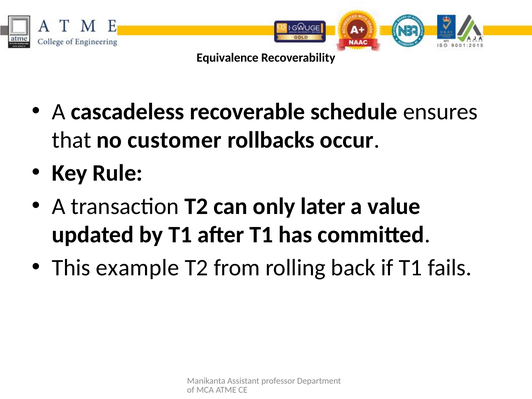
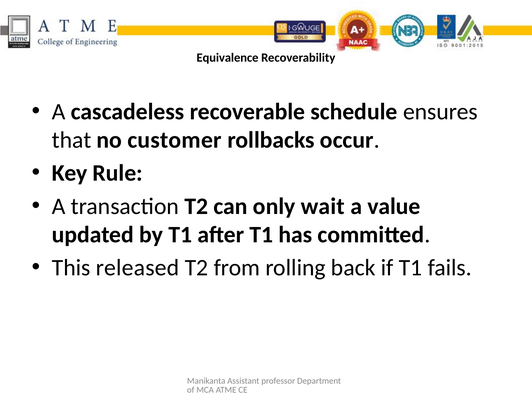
later: later -> wait
example: example -> released
